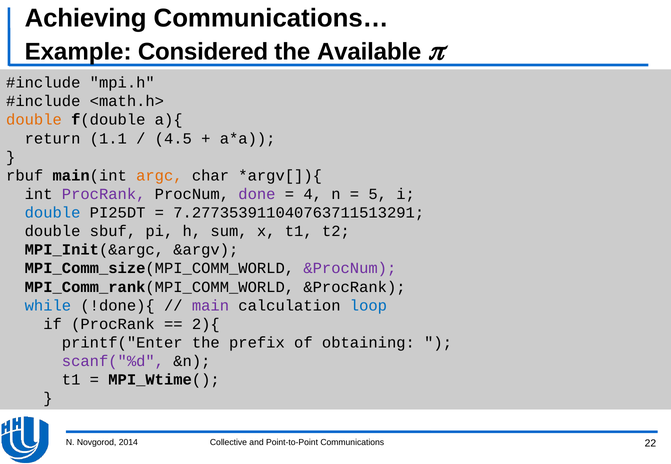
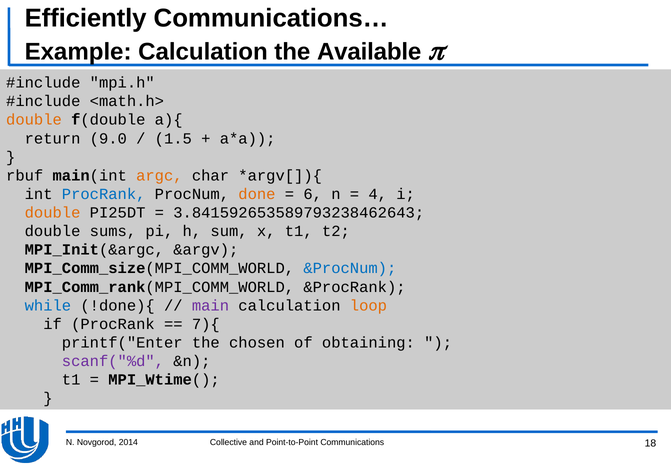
Achieving: Achieving -> Efficiently
Example Considered: Considered -> Calculation
1.1: 1.1 -> 9.0
4.5: 4.5 -> 1.5
ProcRank at (104, 194) colour: purple -> blue
done colour: purple -> orange
4: 4 -> 6
5: 5 -> 4
double at (53, 213) colour: blue -> orange
7.277353911040763711513291: 7.277353911040763711513291 -> 3.841592653589793238462643
sbuf: sbuf -> sums
&ProcNum colour: purple -> blue
loop colour: blue -> orange
2){: 2){ -> 7){
prefix: prefix -> chosen
22: 22 -> 18
